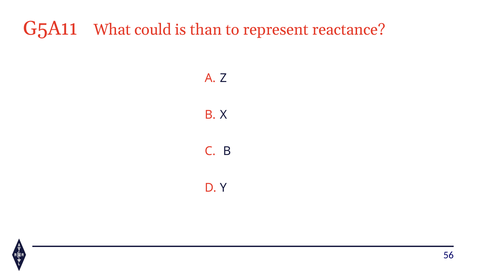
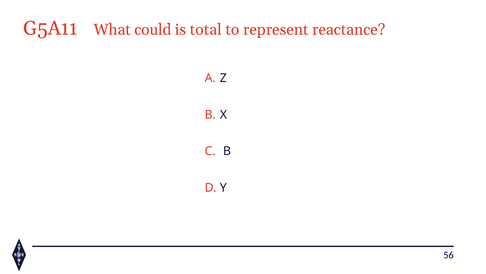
than: than -> total
